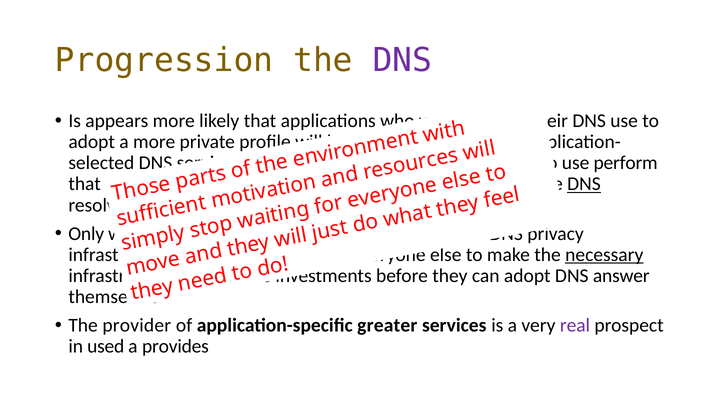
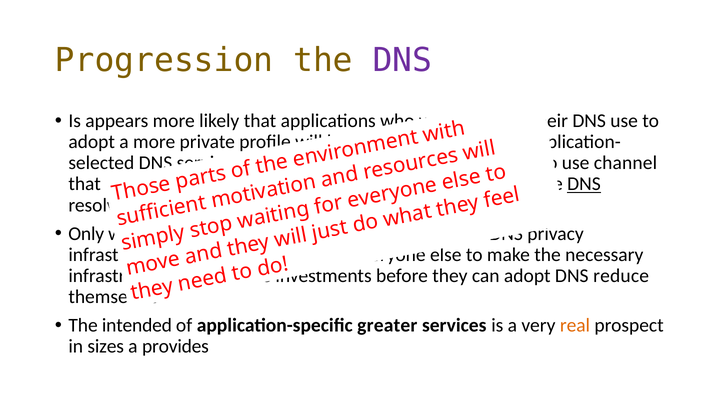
perform: perform -> channel
necessary underline: present -> none
answer: answer -> reduce
provider: provider -> intended
real colour: purple -> orange
used: used -> sizes
